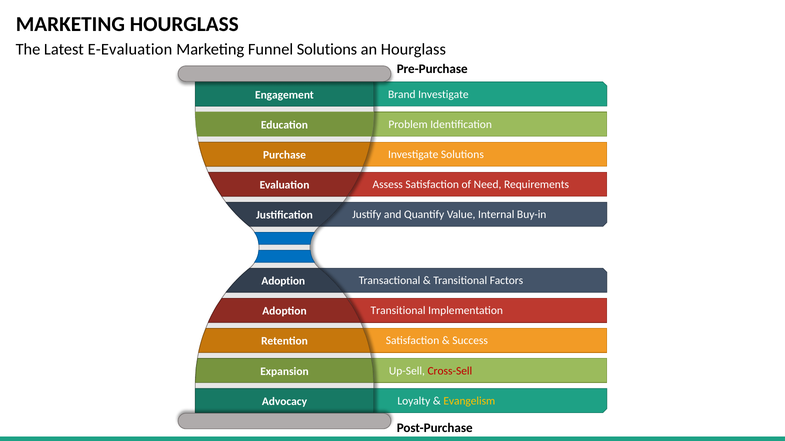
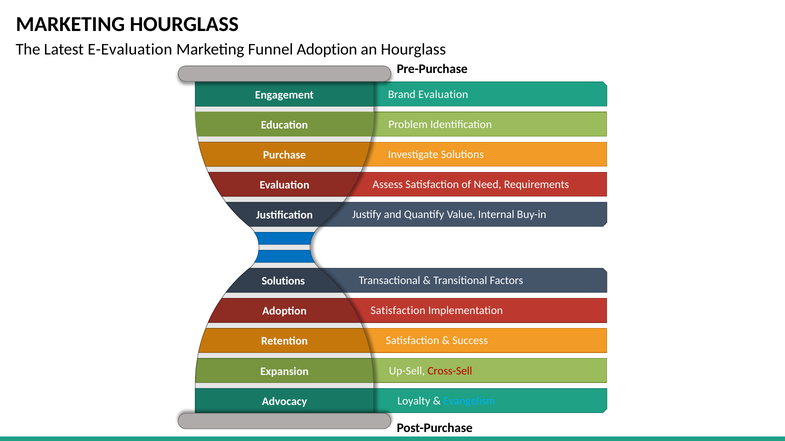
Funnel Solutions: Solutions -> Adoption
Brand Investigate: Investigate -> Evaluation
Adoption at (283, 281): Adoption -> Solutions
Adoption Transitional: Transitional -> Satisfaction
Evangelism colour: yellow -> light blue
